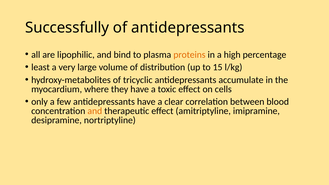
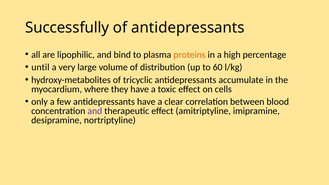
least: least -> until
15: 15 -> 60
and at (95, 111) colour: orange -> purple
